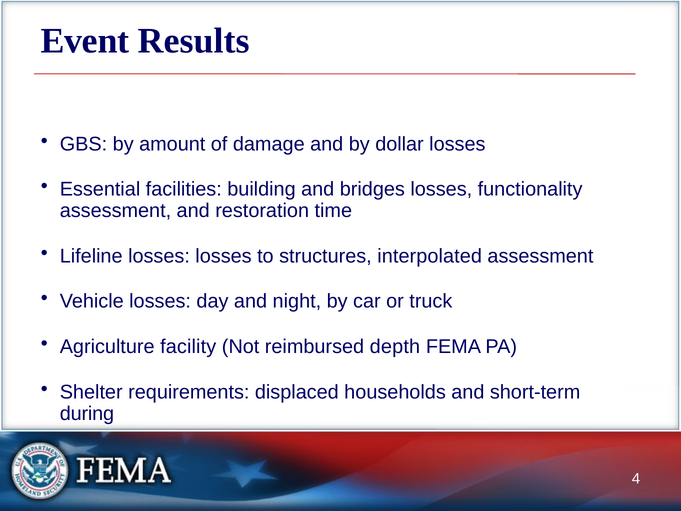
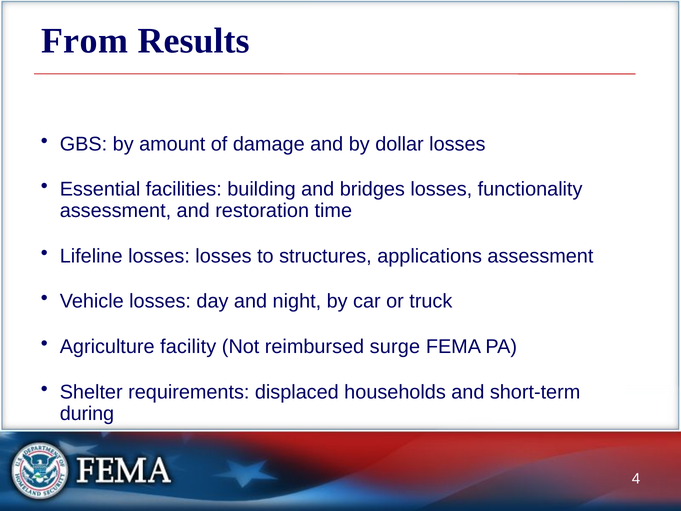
Event: Event -> From
interpolated: interpolated -> applications
depth: depth -> surge
